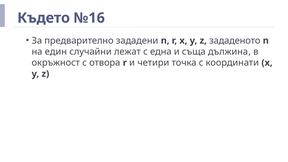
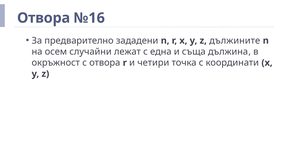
Където at (44, 18): Където -> Отвора
зададеното: зададеното -> дължините
един: един -> осем
